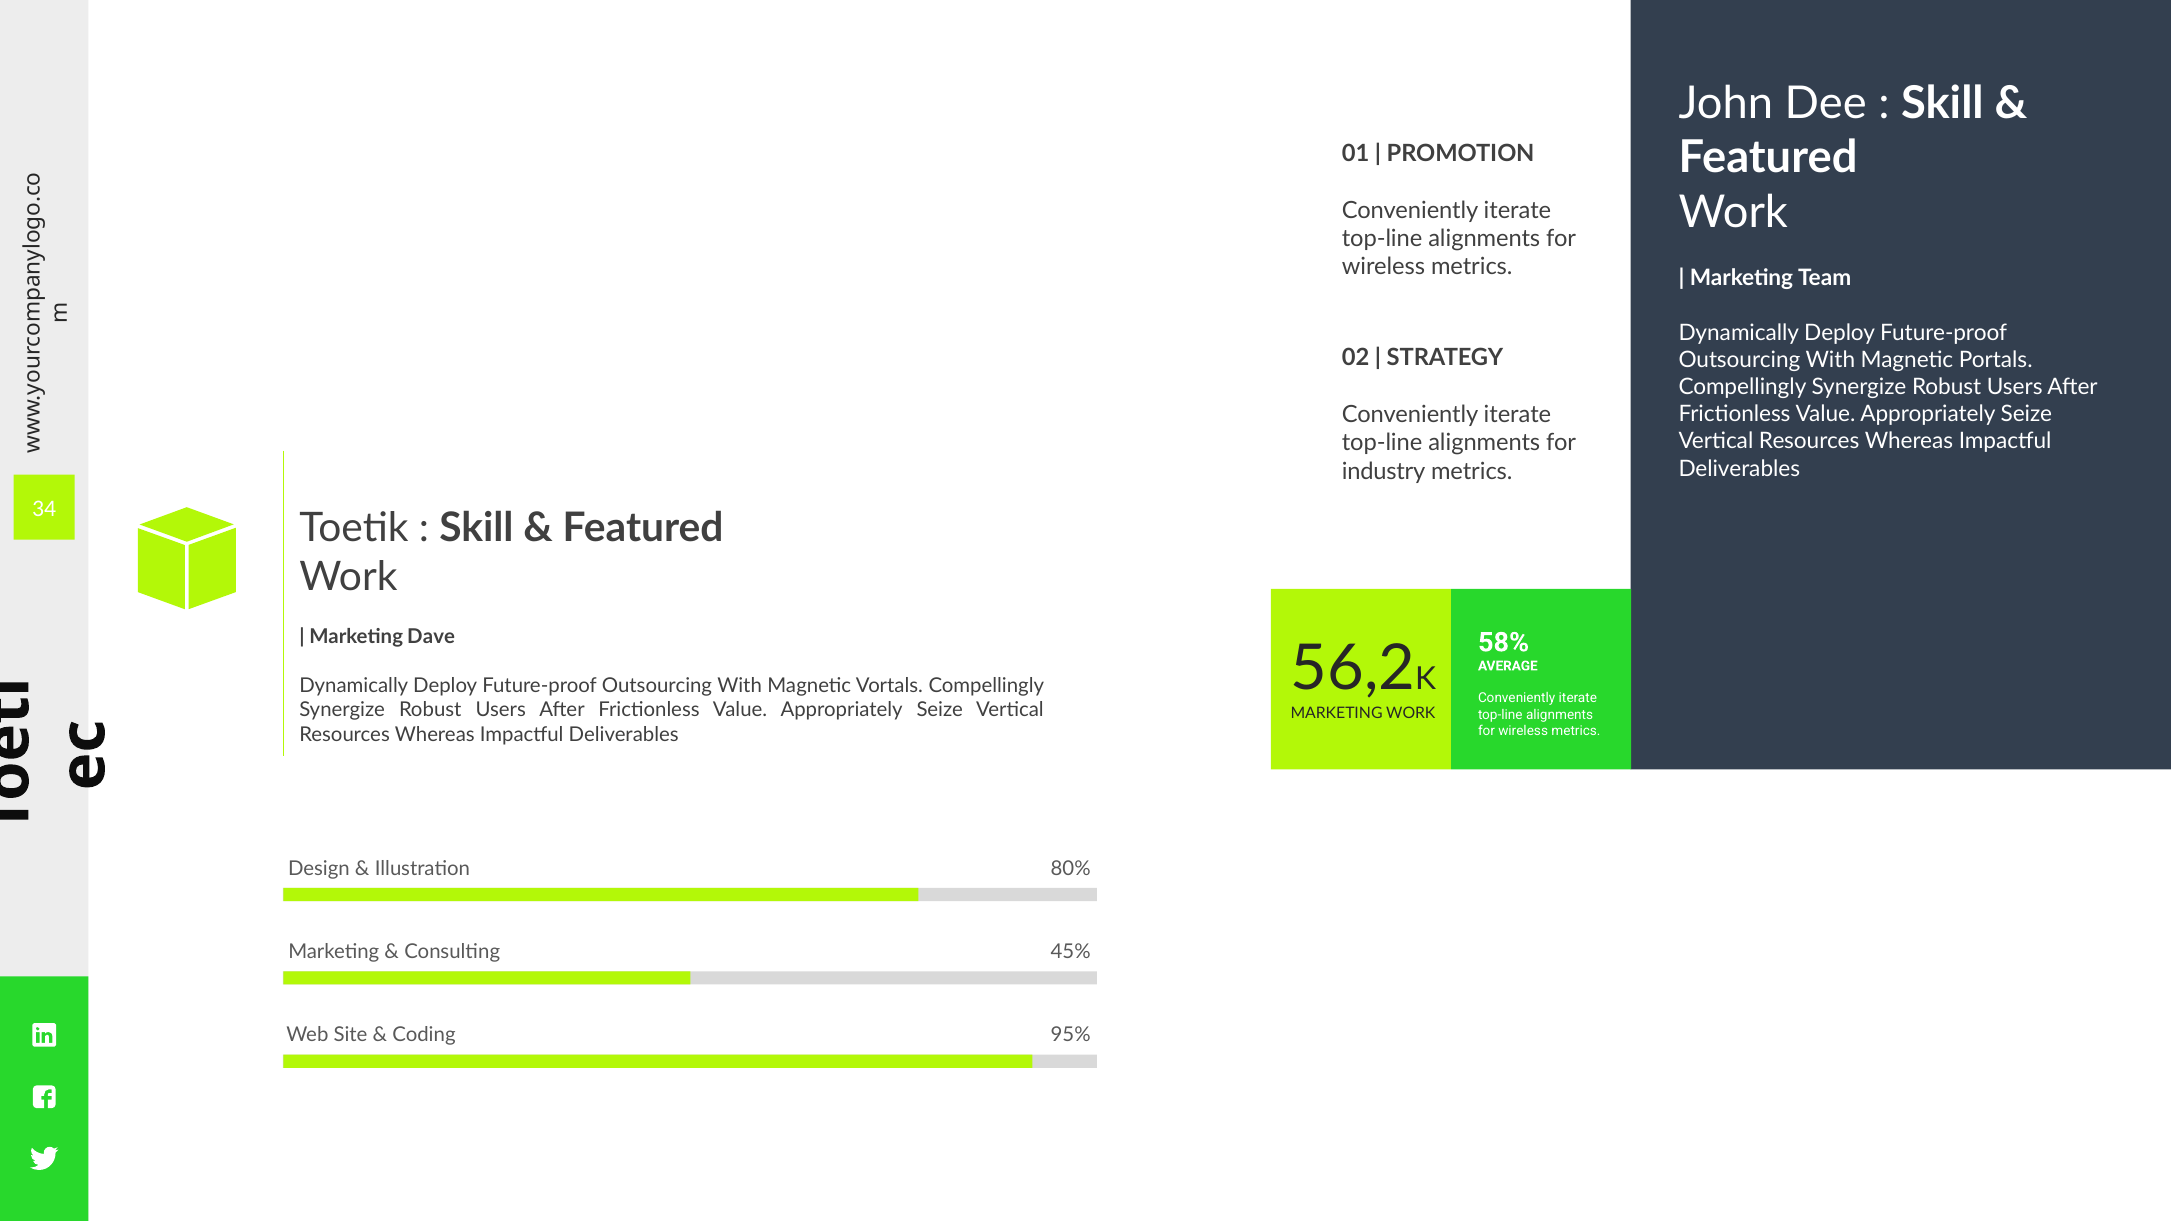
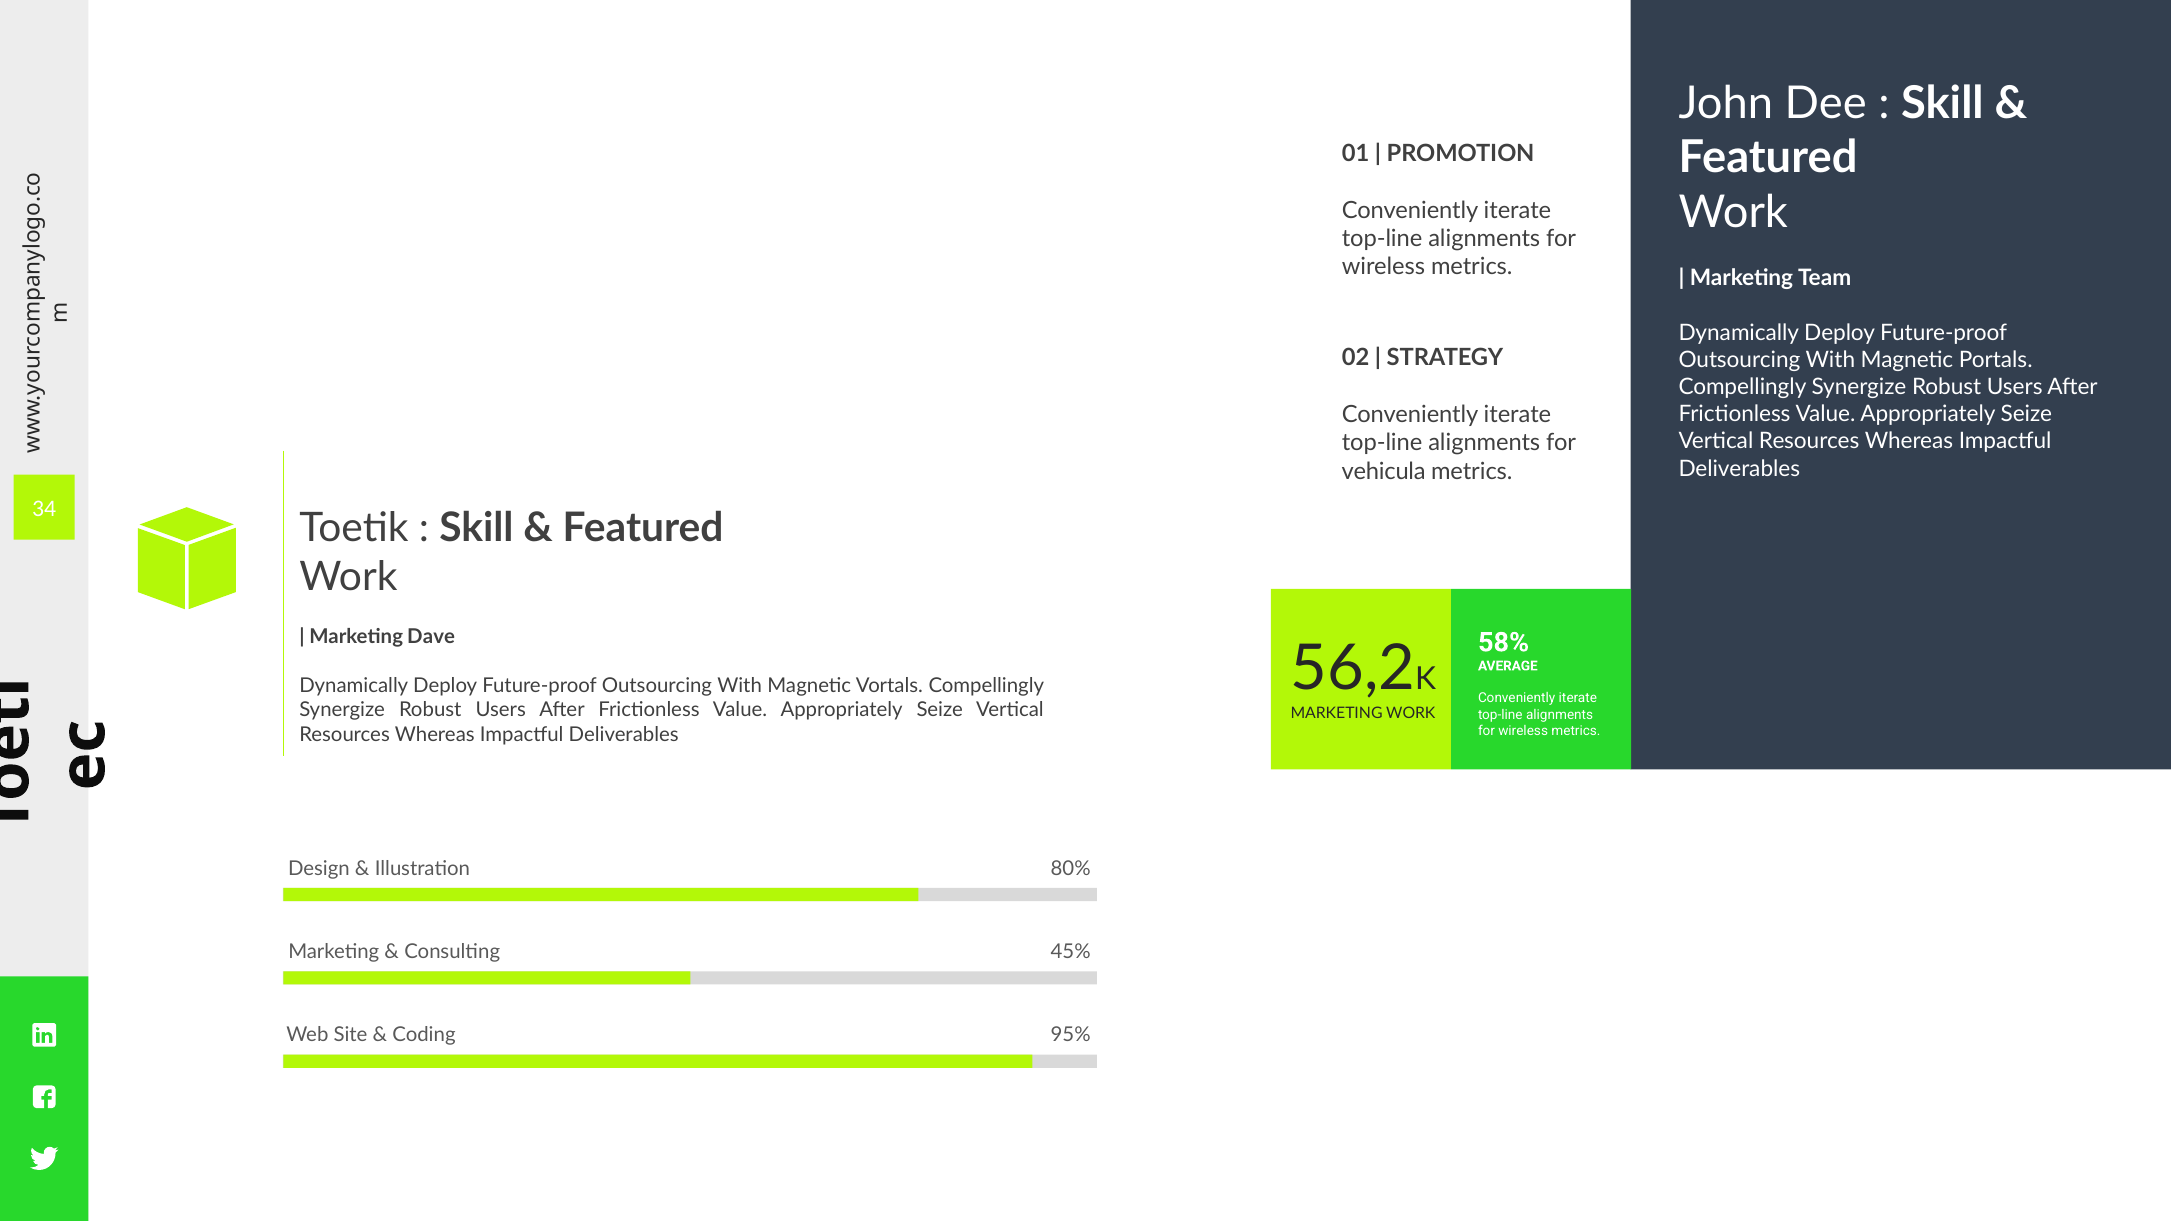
industry: industry -> vehicula
